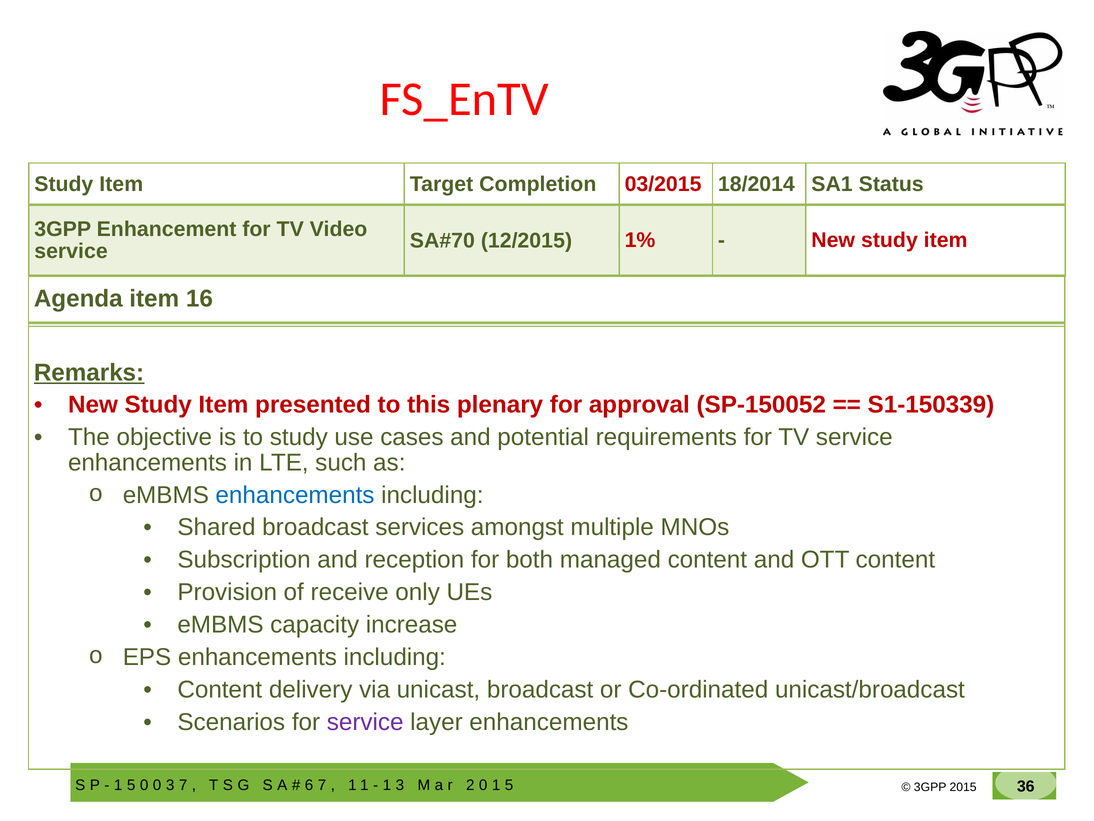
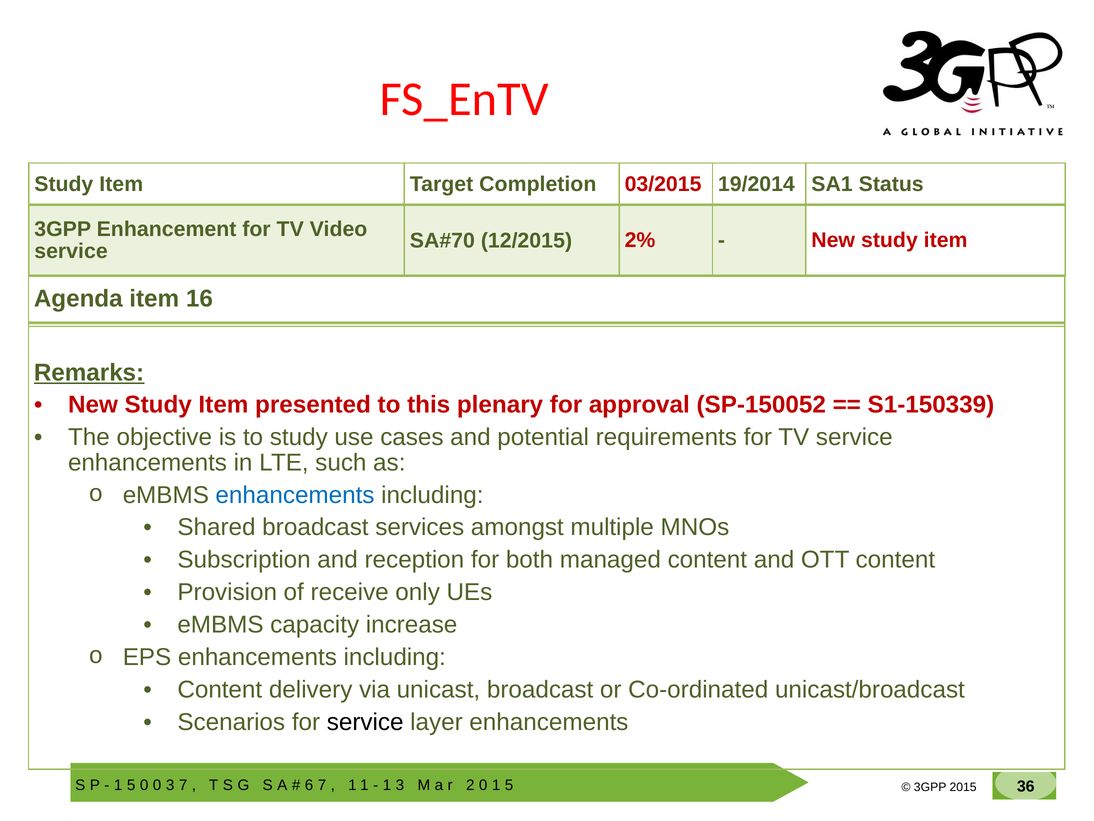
18/2014: 18/2014 -> 19/2014
1%: 1% -> 2%
service at (365, 722) colour: purple -> black
